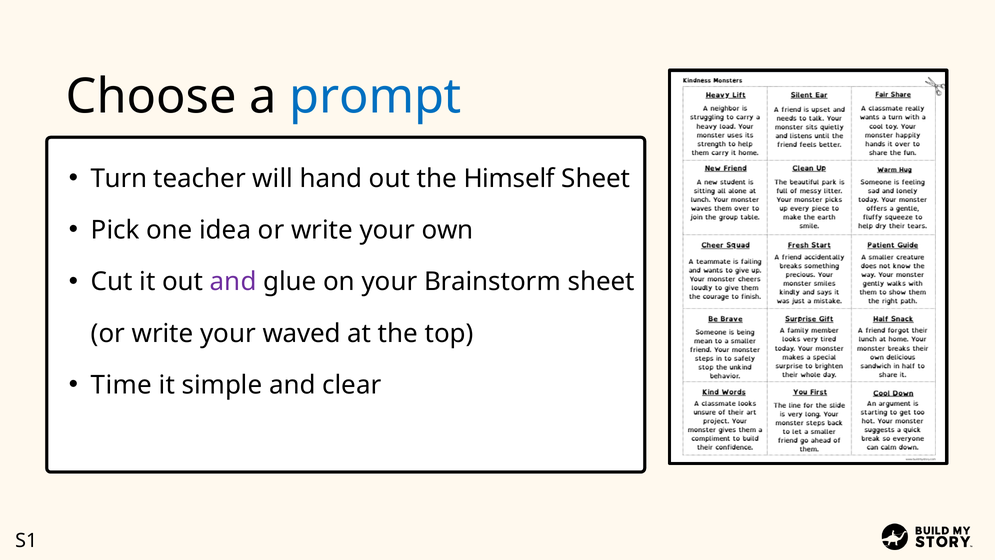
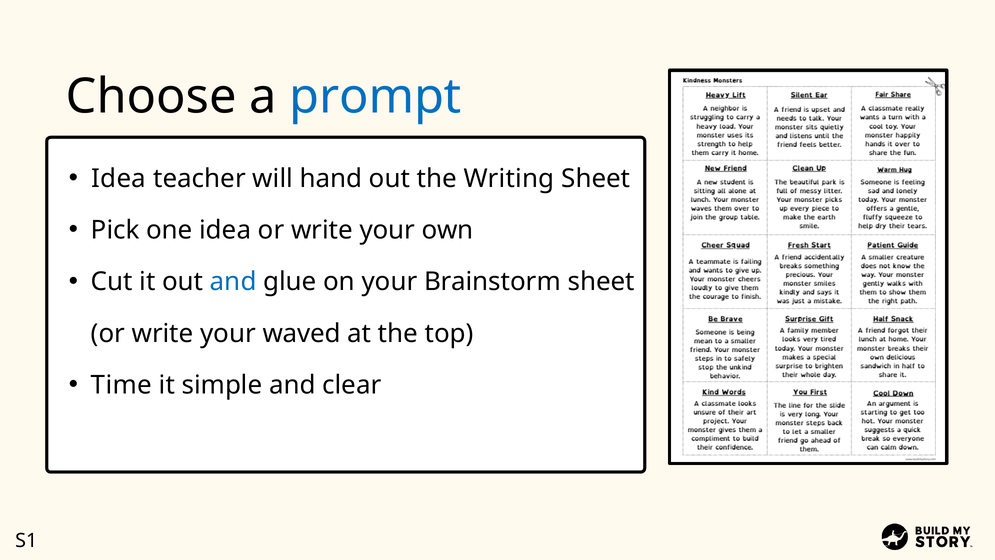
Turn at (119, 178): Turn -> Idea
Himself: Himself -> Writing
and at (233, 282) colour: purple -> blue
